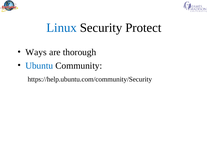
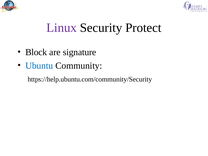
Linux colour: blue -> purple
Ways: Ways -> Block
thorough: thorough -> signature
